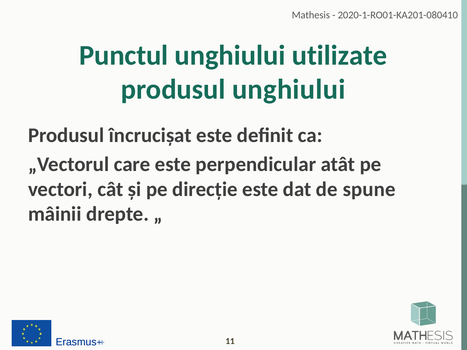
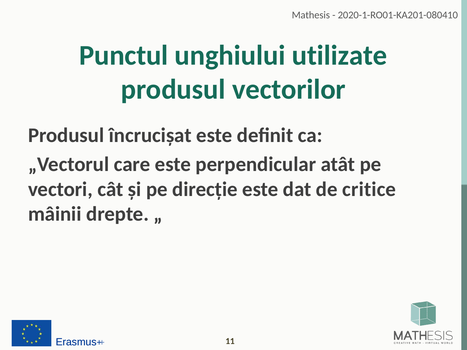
produsul unghiului: unghiului -> vectorilor
spune: spune -> critice
